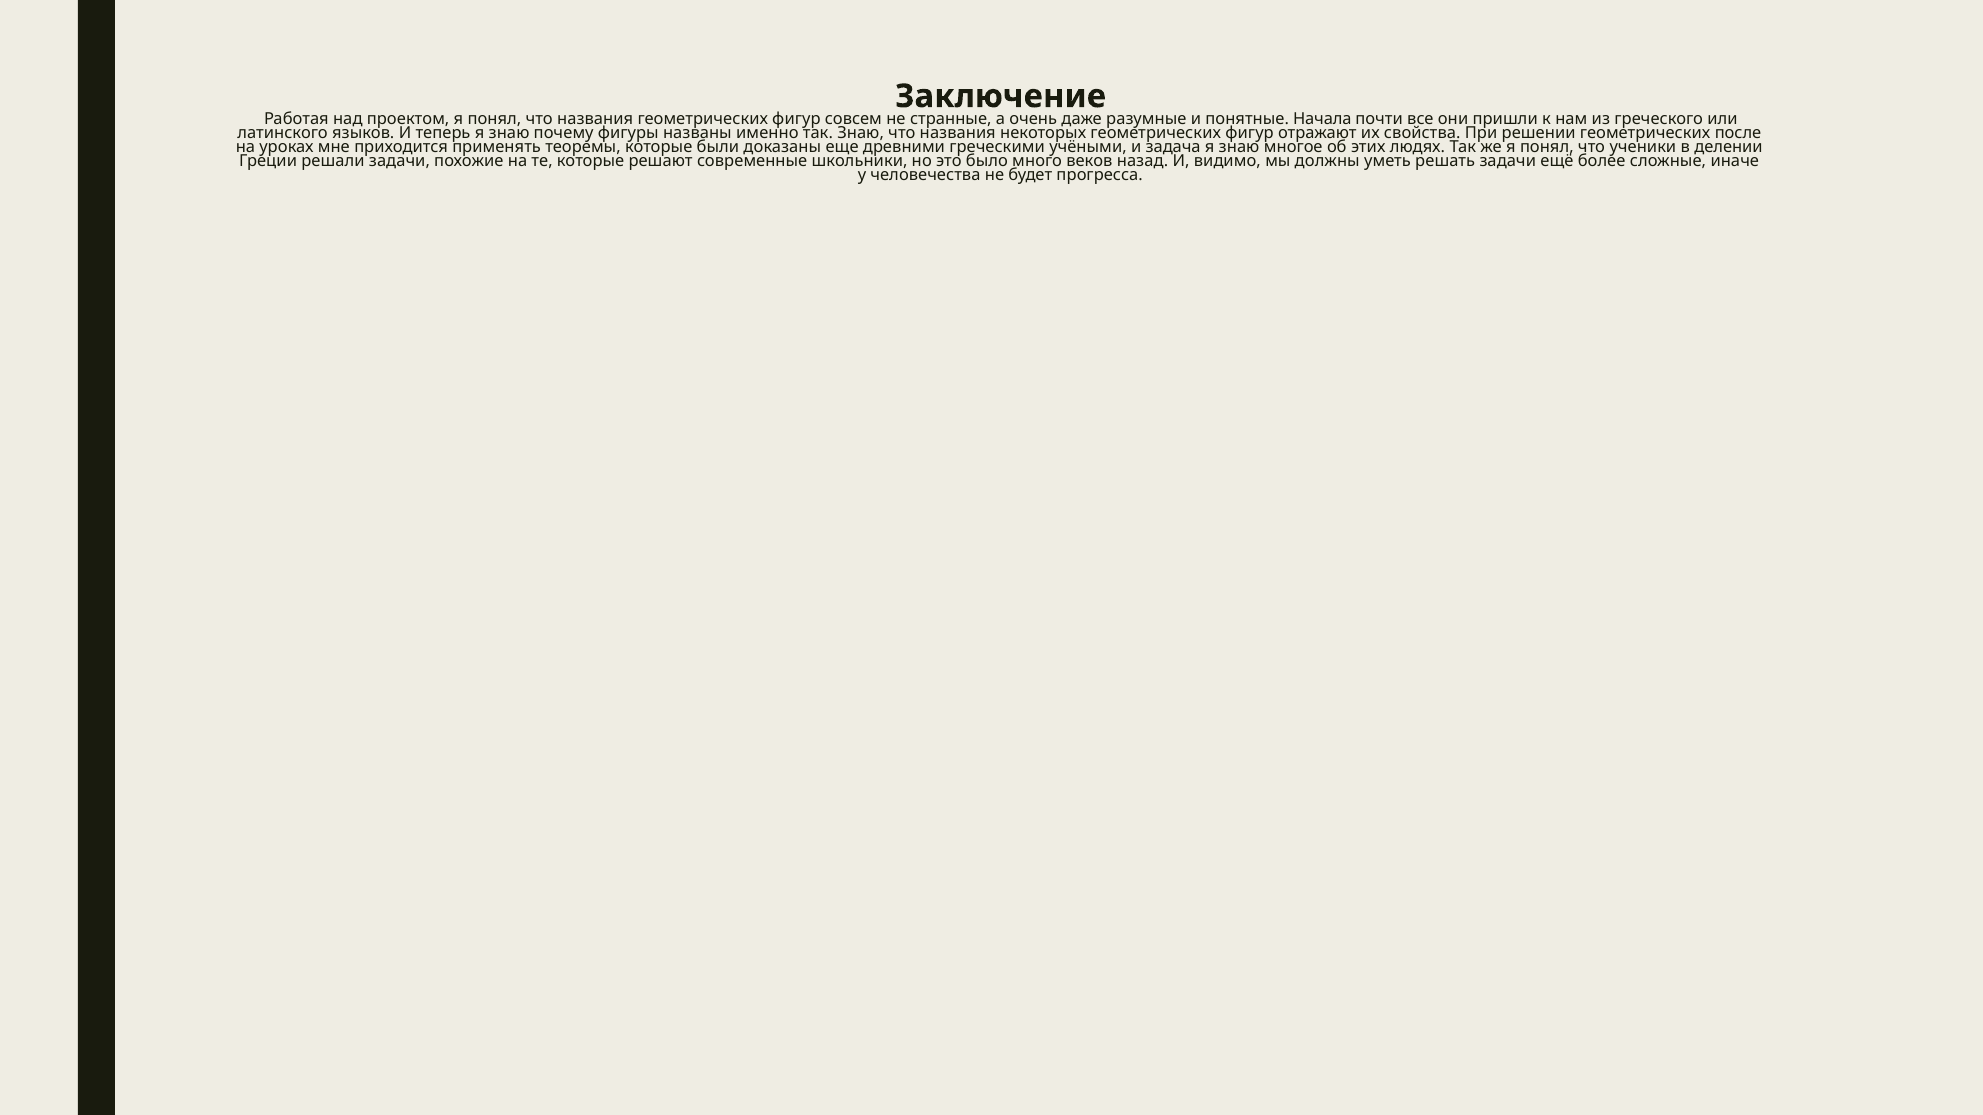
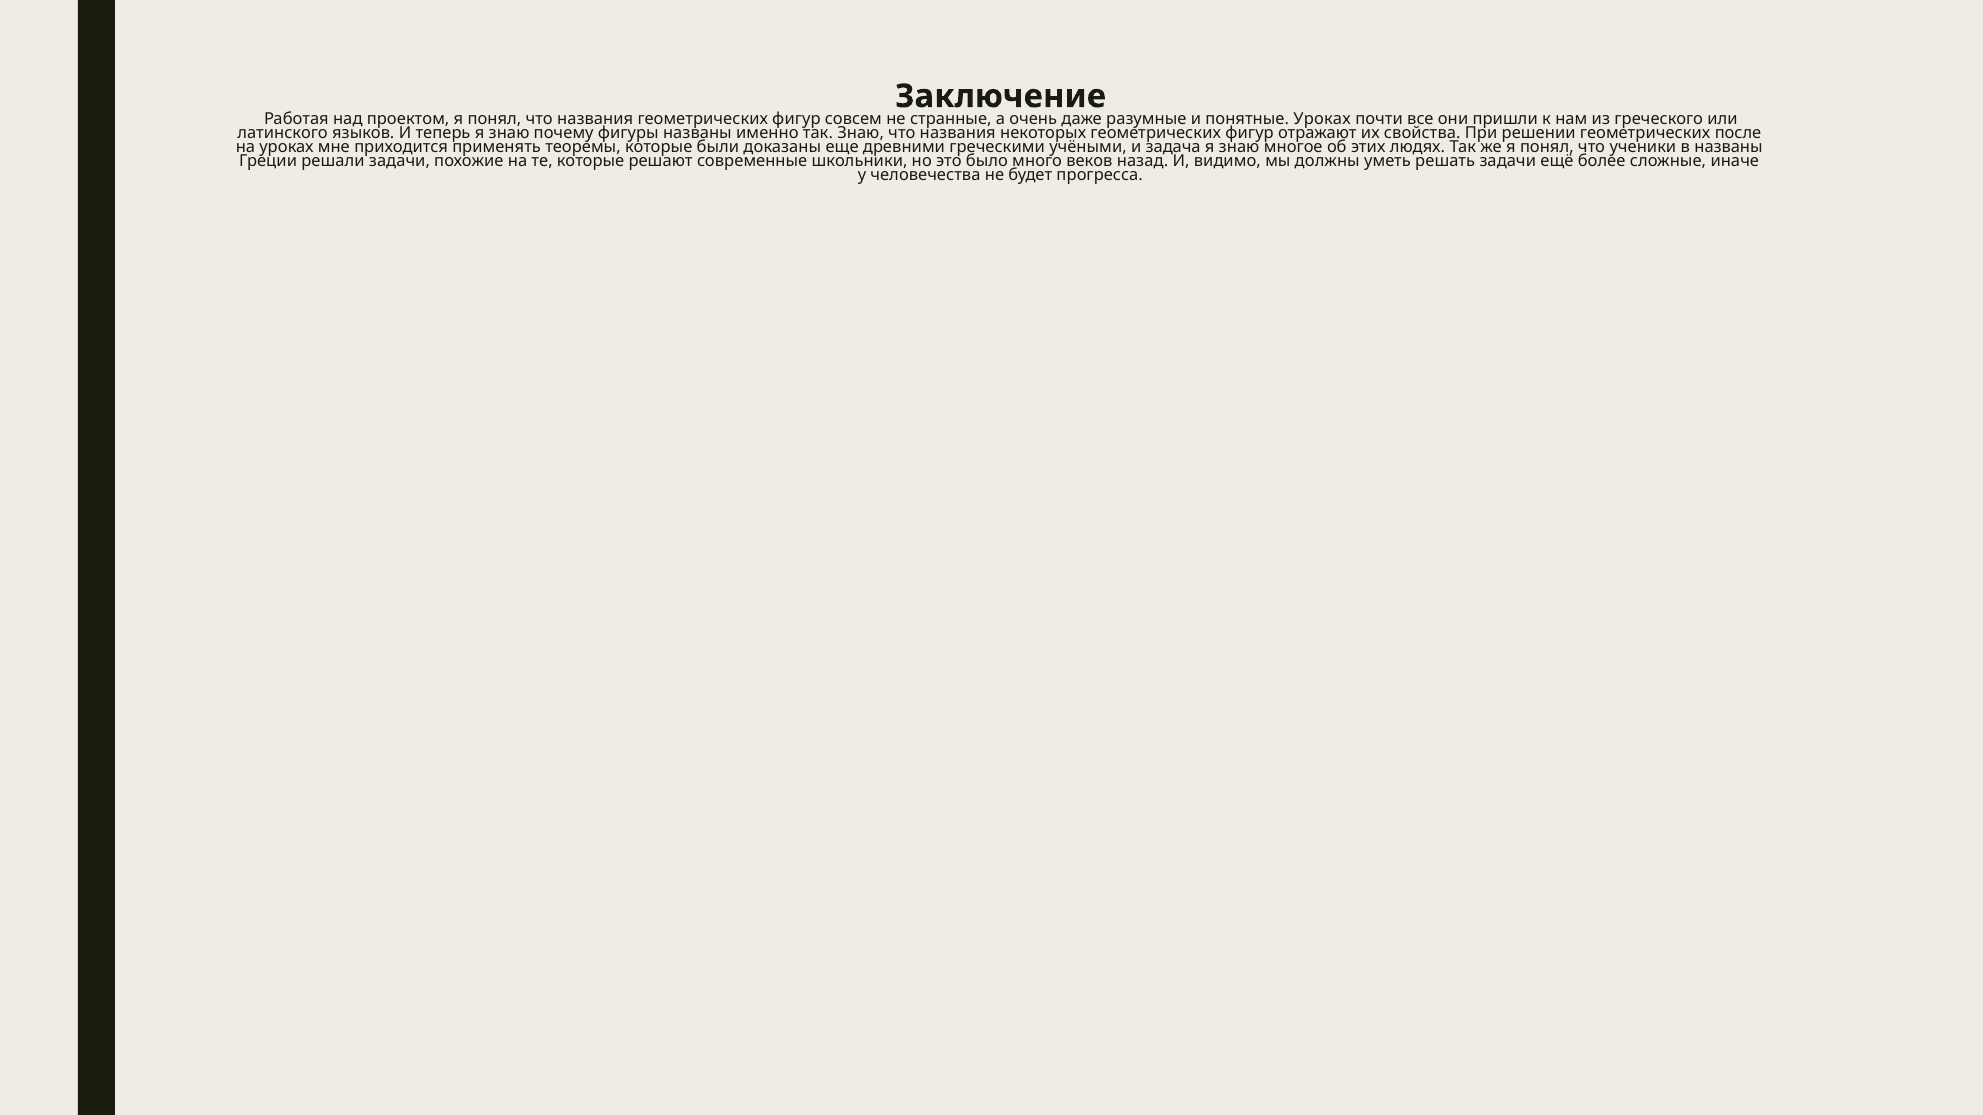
понятные Начала: Начала -> Уроках
в делении: делении -> названы
